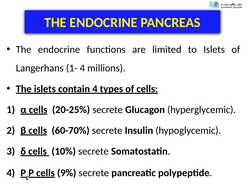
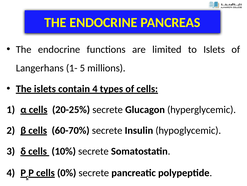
1- 4: 4 -> 5
9%: 9% -> 0%
